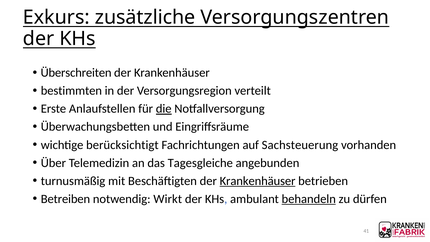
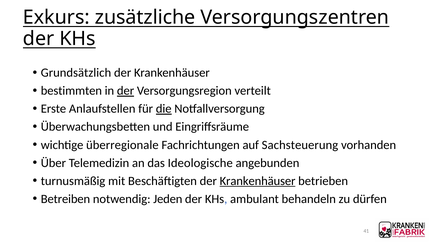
Überschreiten: Überschreiten -> Grundsätzlich
der at (126, 91) underline: none -> present
berücksichtigt: berücksichtigt -> überregionale
Tagesgleiche: Tagesgleiche -> Ideologische
Wirkt: Wirkt -> Jeden
behandeln underline: present -> none
